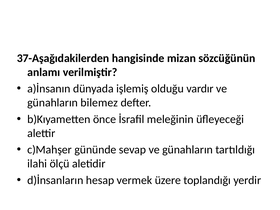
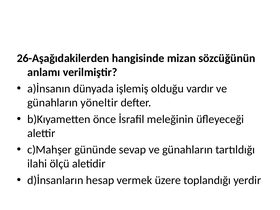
37-Aşağıdakilerden: 37-Aşağıdakilerden -> 26-Aşağıdakilerden
bilemez: bilemez -> yöneltir
